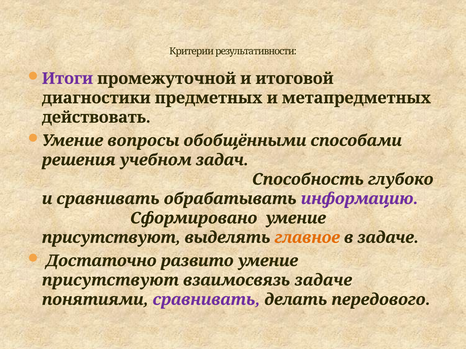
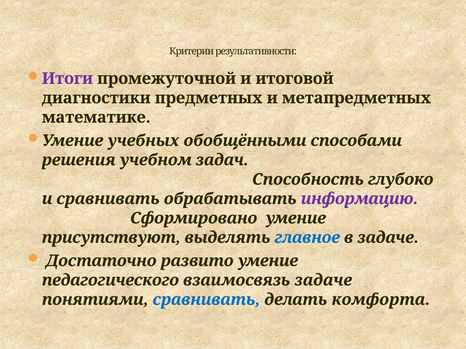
действовать: действовать -> математике
вопросы: вопросы -> учебных
главное colour: orange -> blue
присутствуют at (110, 281): присутствуют -> педагогического
сравнивать at (206, 300) colour: purple -> blue
передового: передового -> комфорта
